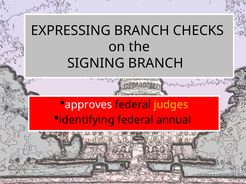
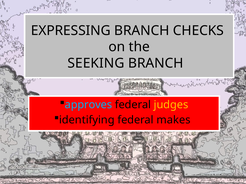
SIGNING: SIGNING -> SEEKING
approves colour: white -> light blue
annual: annual -> makes
